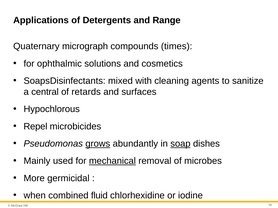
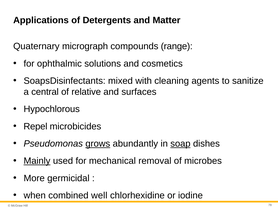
Range: Range -> Matter
times: times -> range
retards: retards -> relative
Mainly underline: none -> present
mechanical underline: present -> none
fluid: fluid -> well
